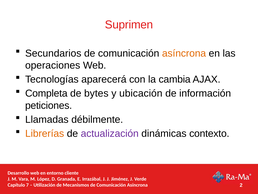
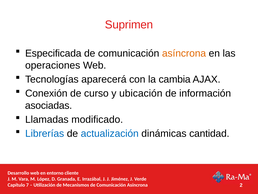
Secundarios: Secundarios -> Especificada
Completa: Completa -> Conexión
bytes: bytes -> curso
peticiones: peticiones -> asociadas
débilmente: débilmente -> modificado
Librerías colour: orange -> blue
actualización colour: purple -> blue
contexto: contexto -> cantidad
